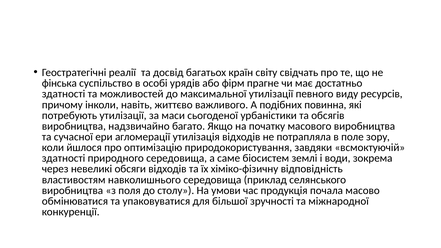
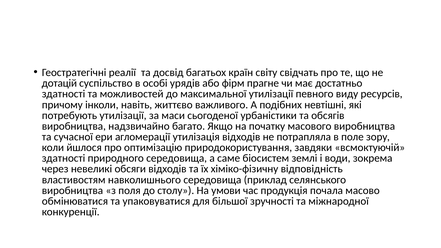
фінська: фінська -> дотацій
повинна: повинна -> невтішні
